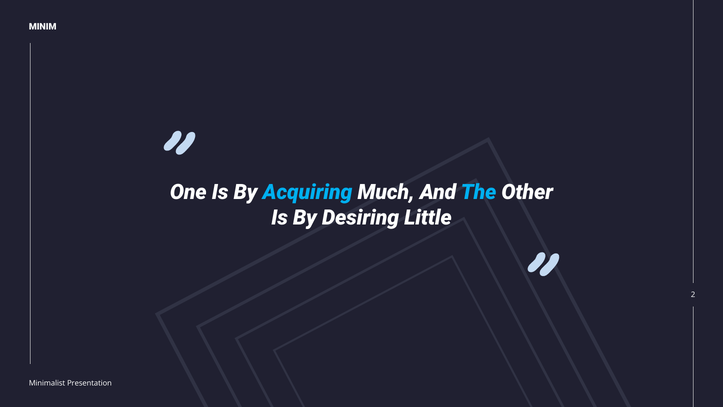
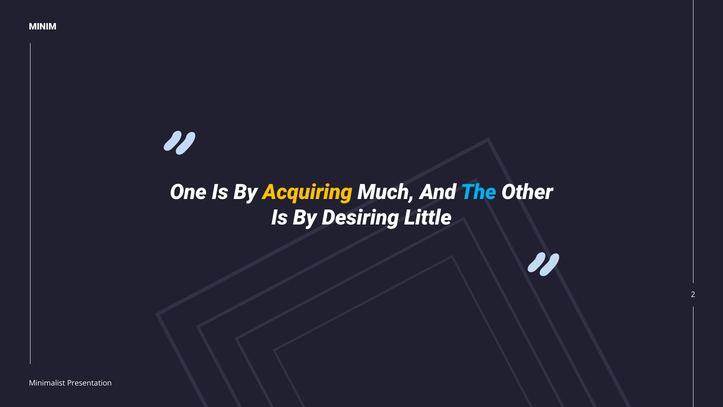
Acquiring colour: light blue -> yellow
